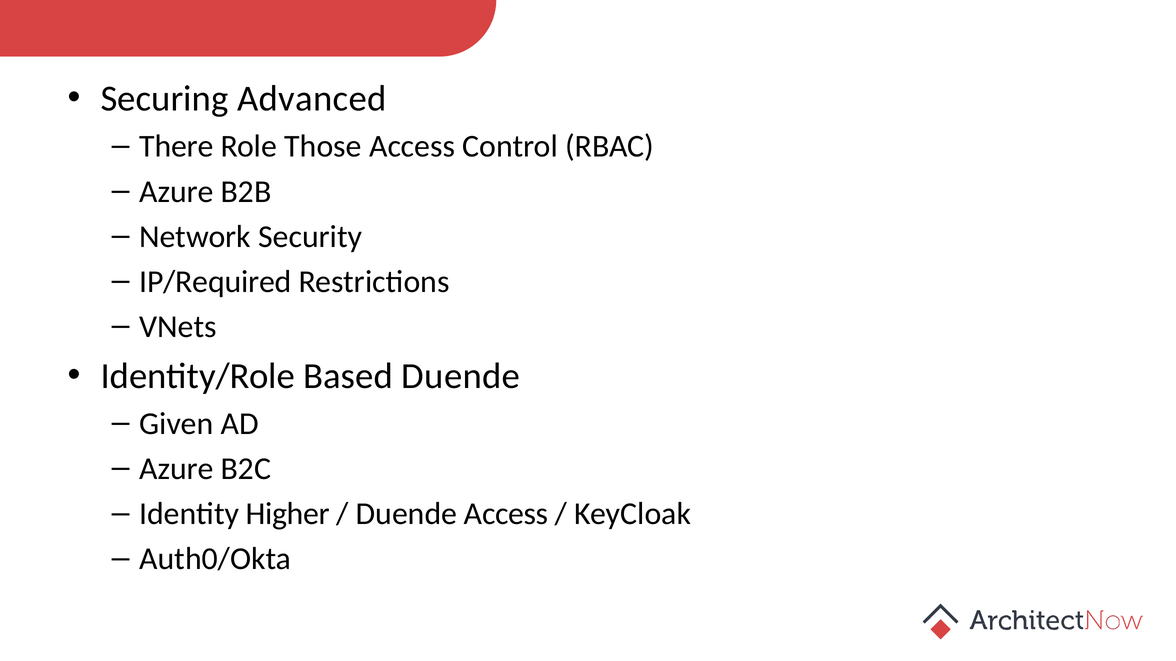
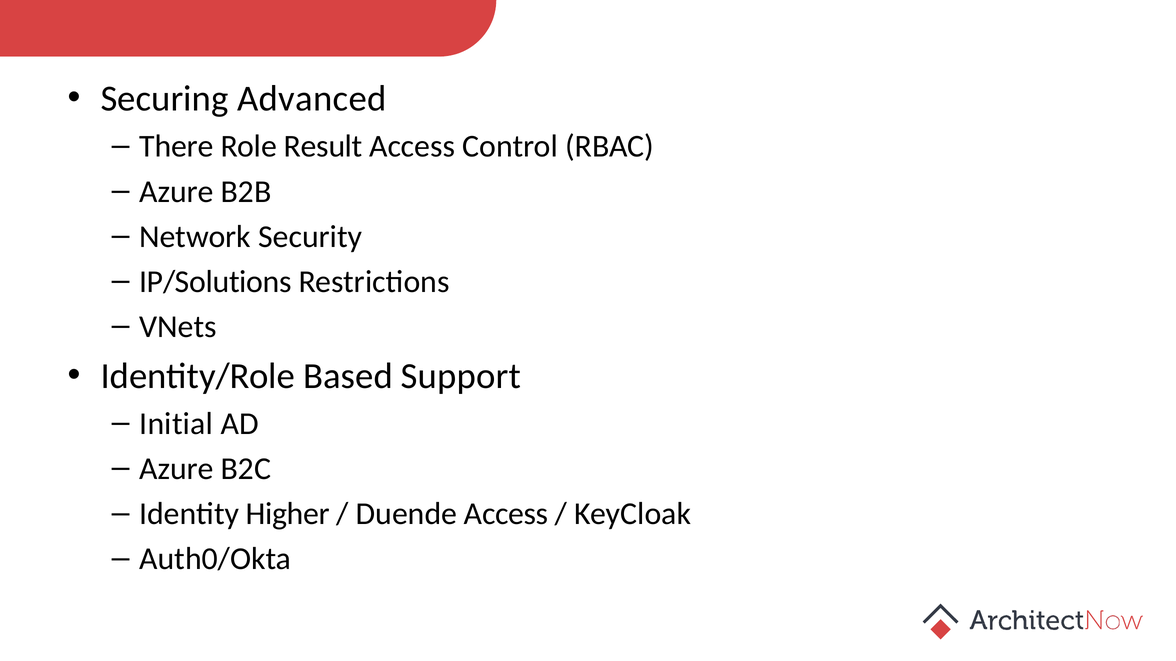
Those: Those -> Result
IP/Required: IP/Required -> IP/Solutions
Based Duende: Duende -> Support
Given: Given -> Initial
